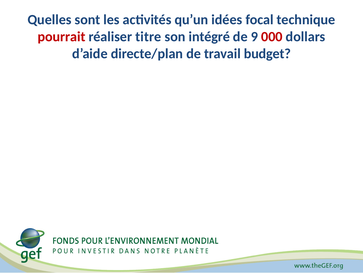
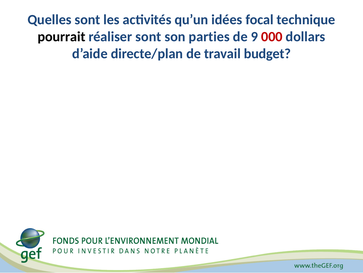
pourrait colour: red -> black
réaliser titre: titre -> sont
intégré: intégré -> parties
